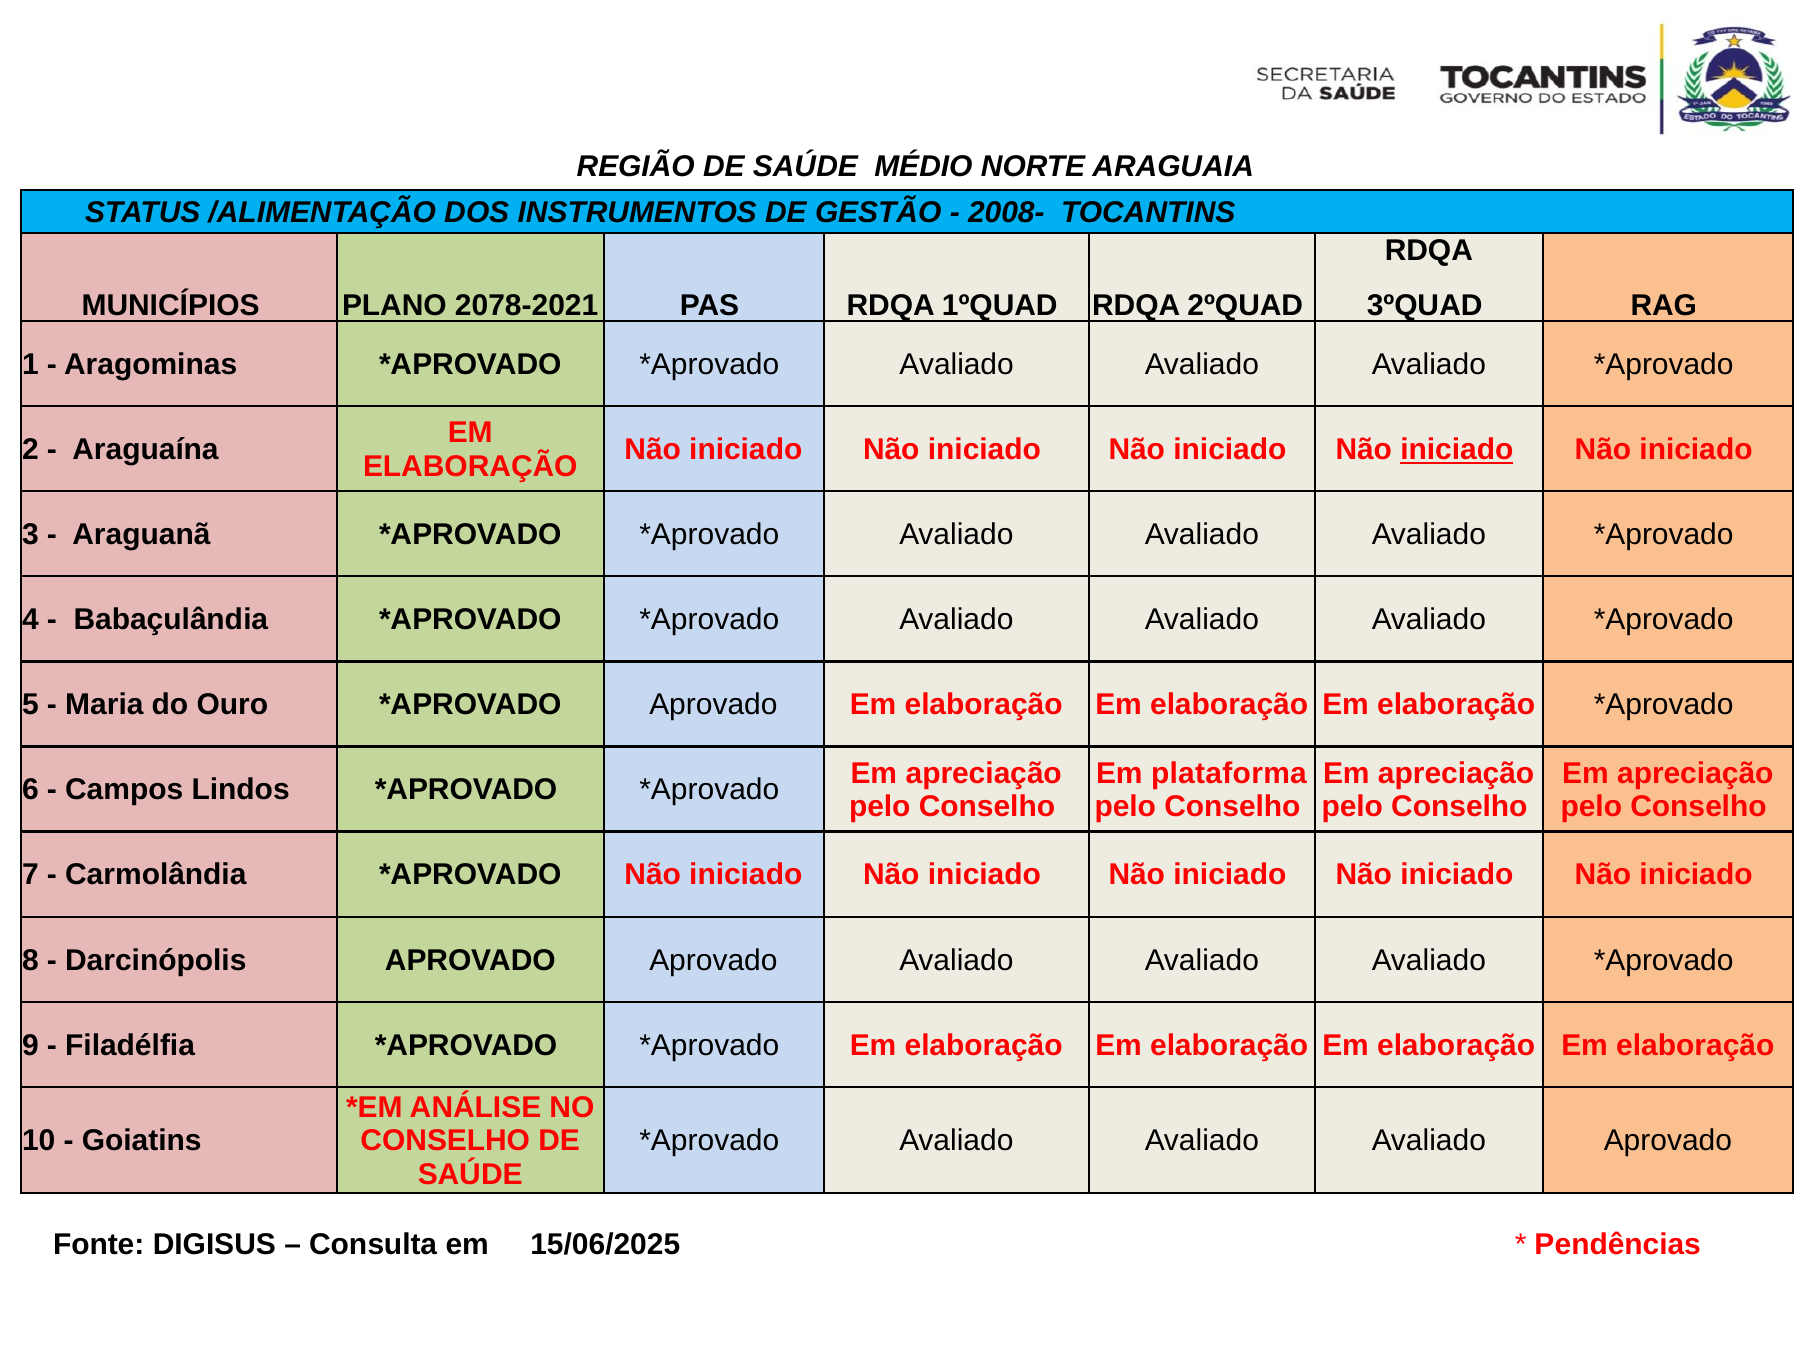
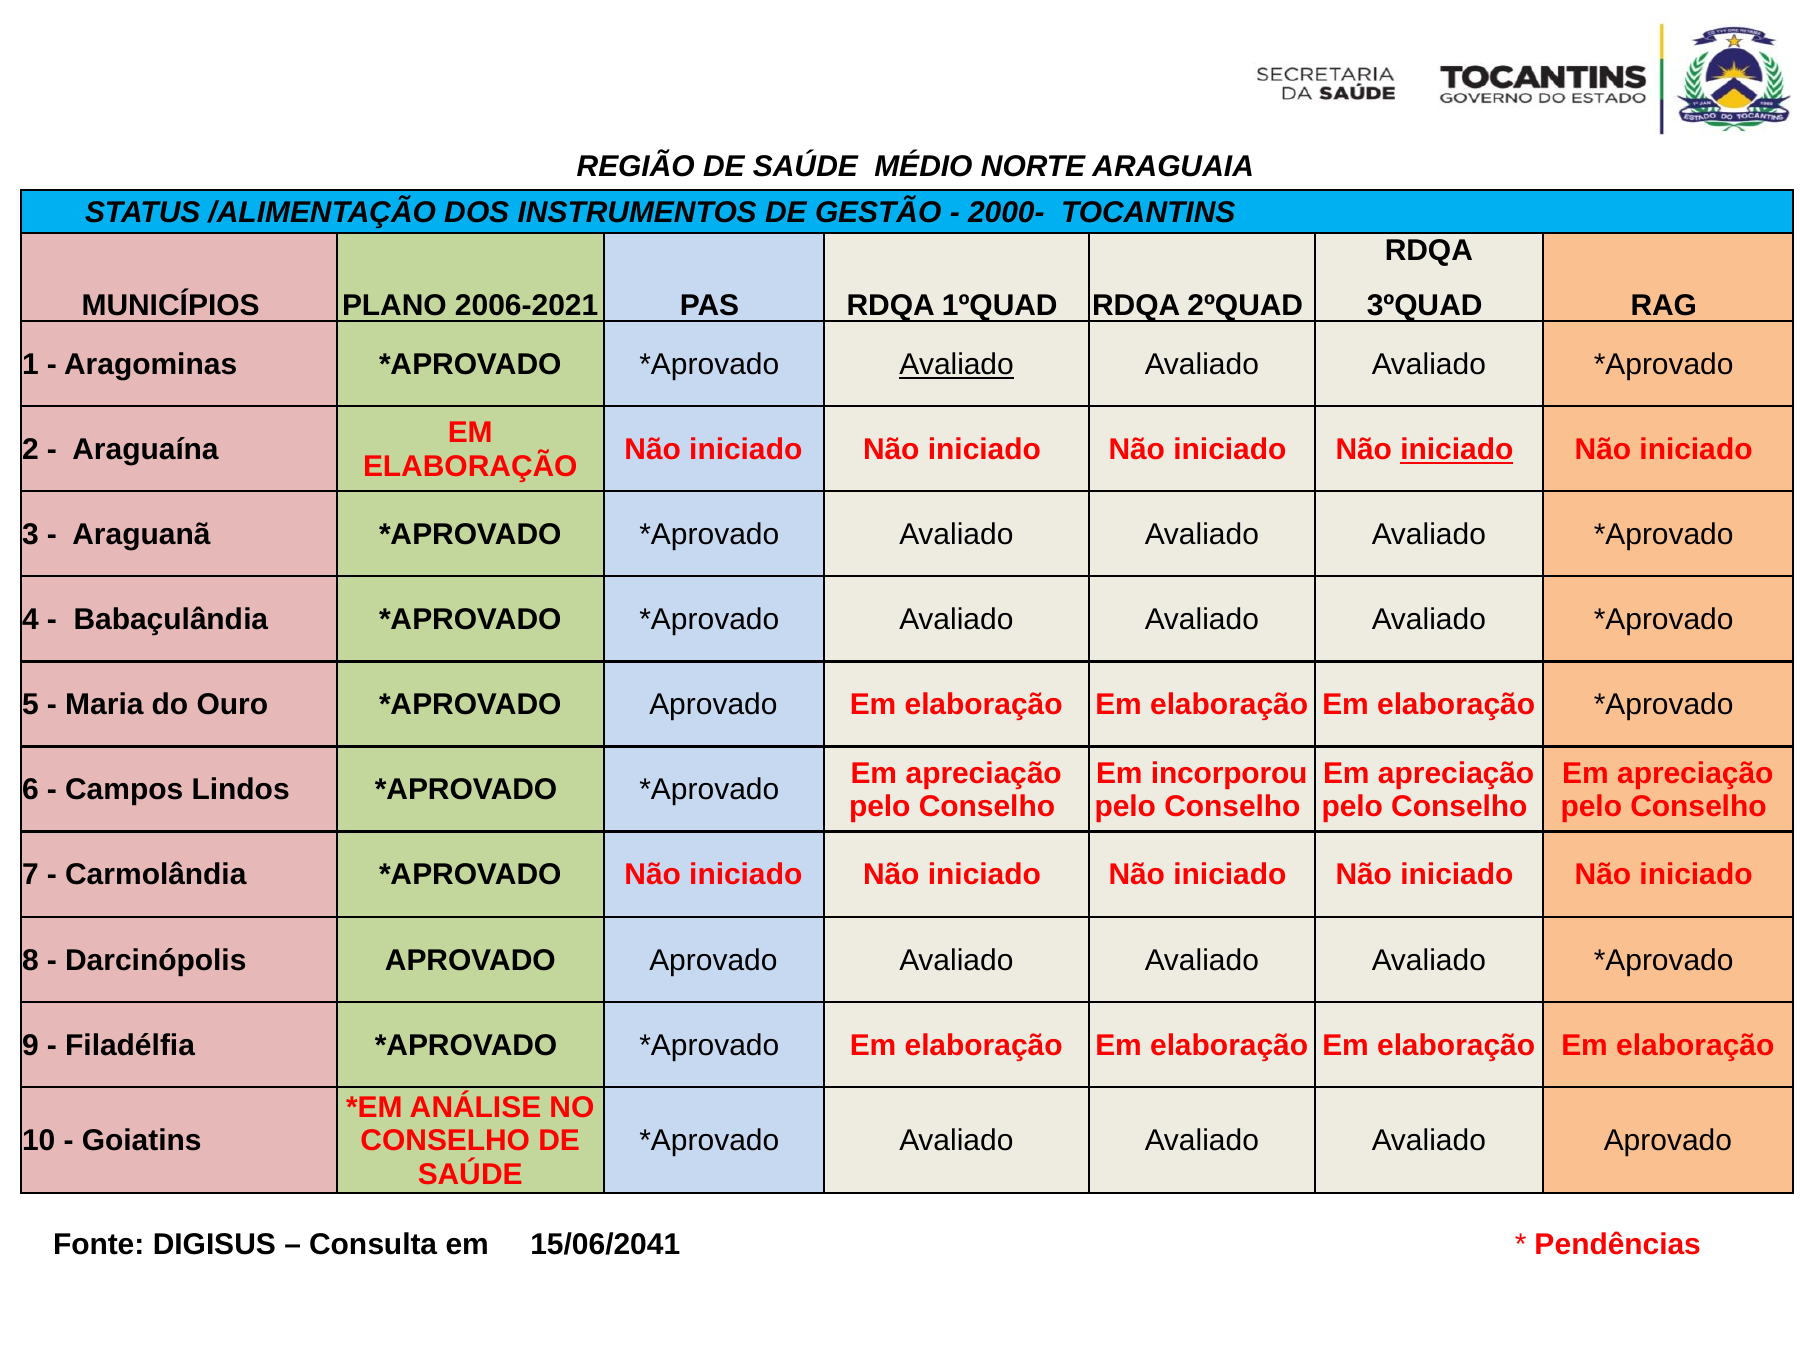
2008-: 2008- -> 2000-
2078-2021: 2078-2021 -> 2006-2021
Avaliado at (956, 365) underline: none -> present
plataforma: plataforma -> incorporou
15/06/2025: 15/06/2025 -> 15/06/2041
